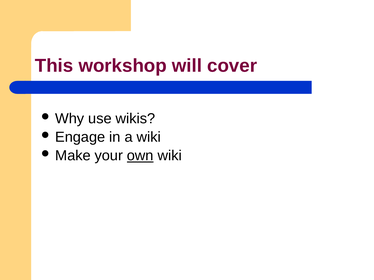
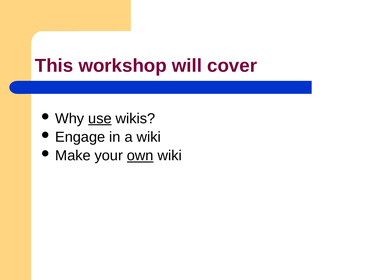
use underline: none -> present
